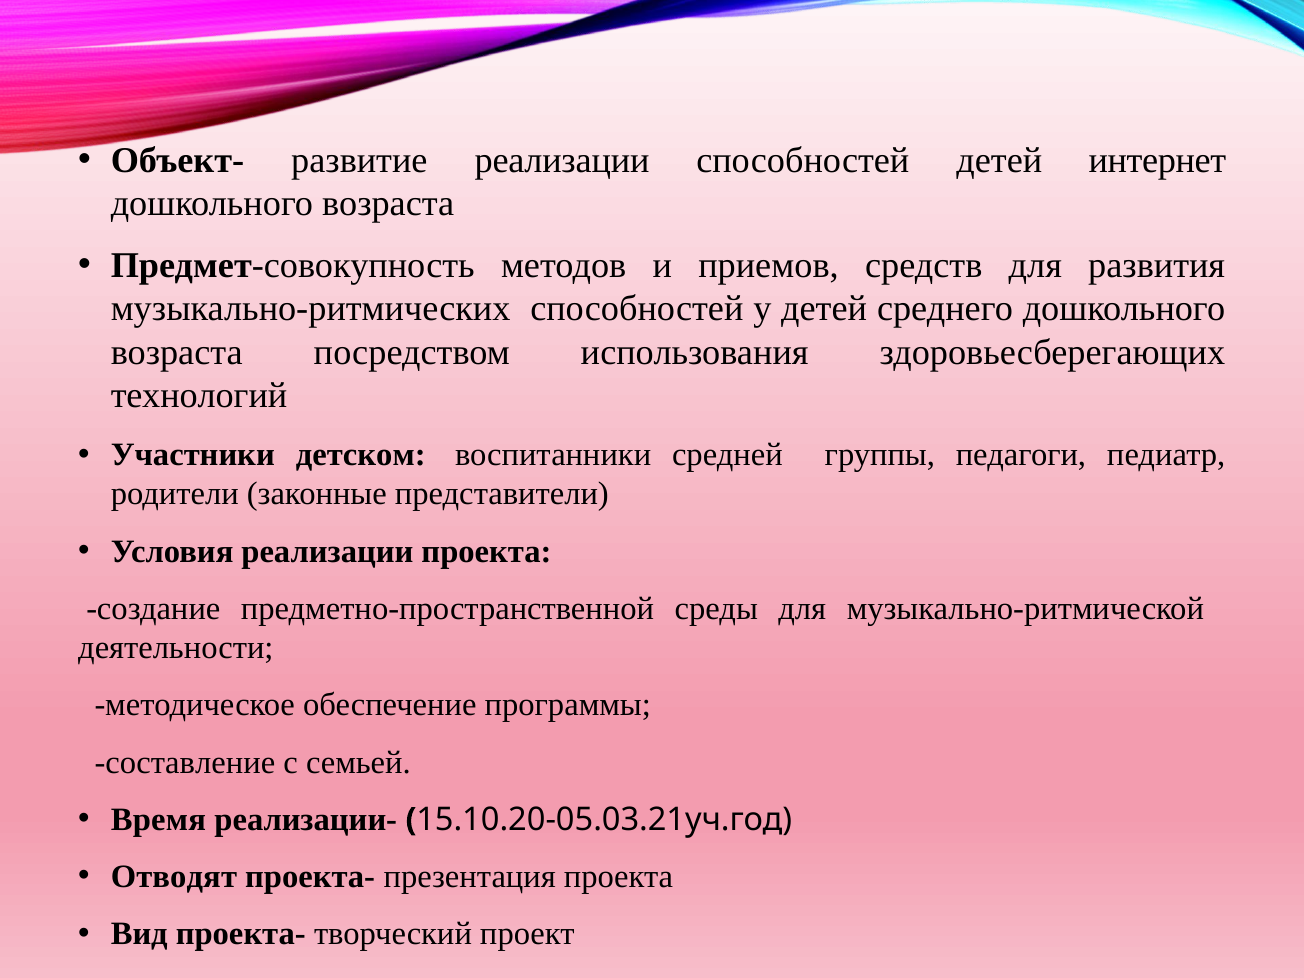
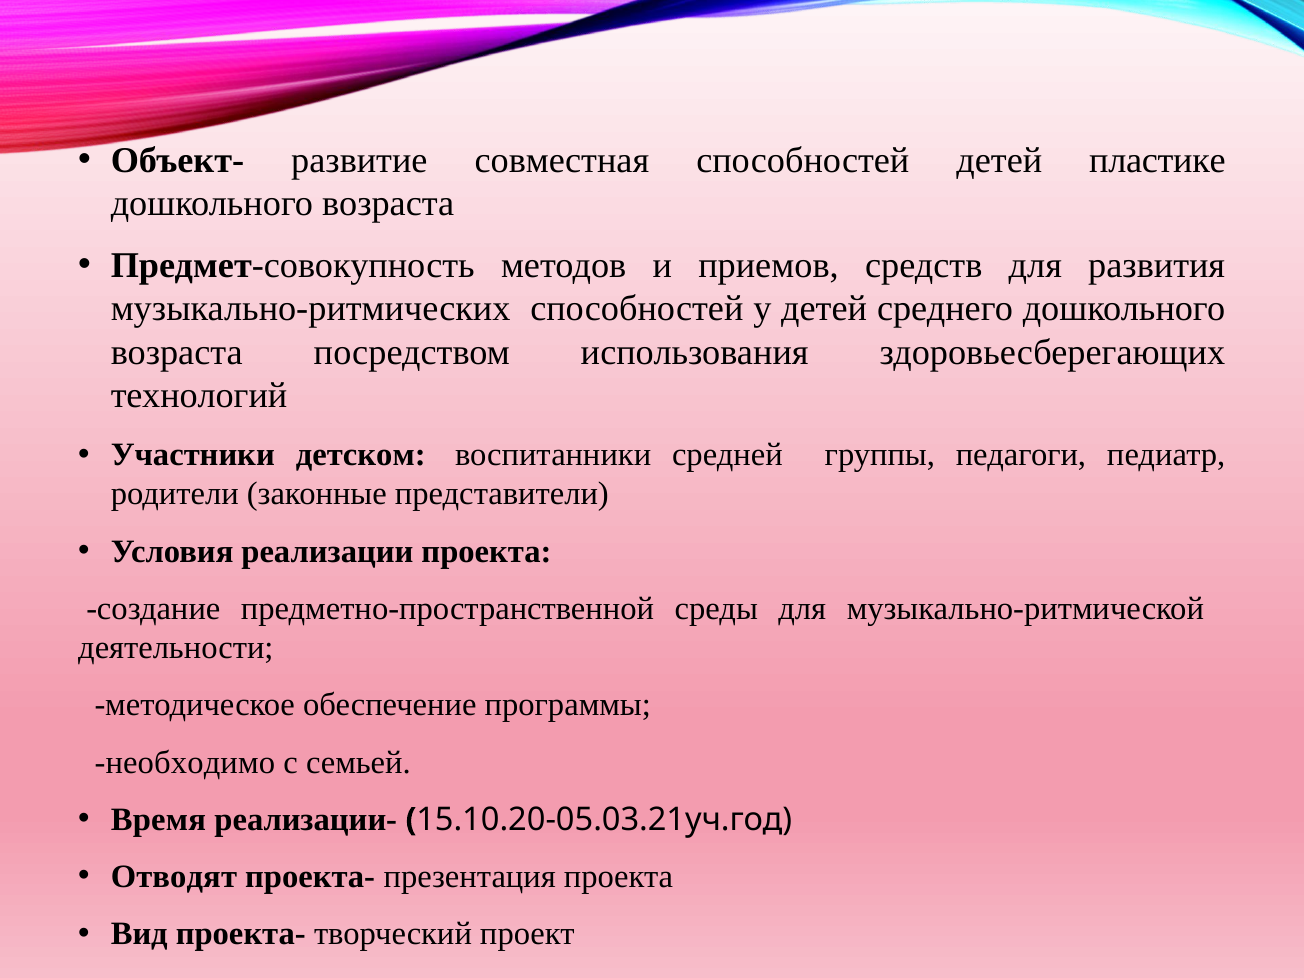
развитие реализации: реализации -> совместная
интернет: интернет -> пластике
составление: составление -> необходимо
